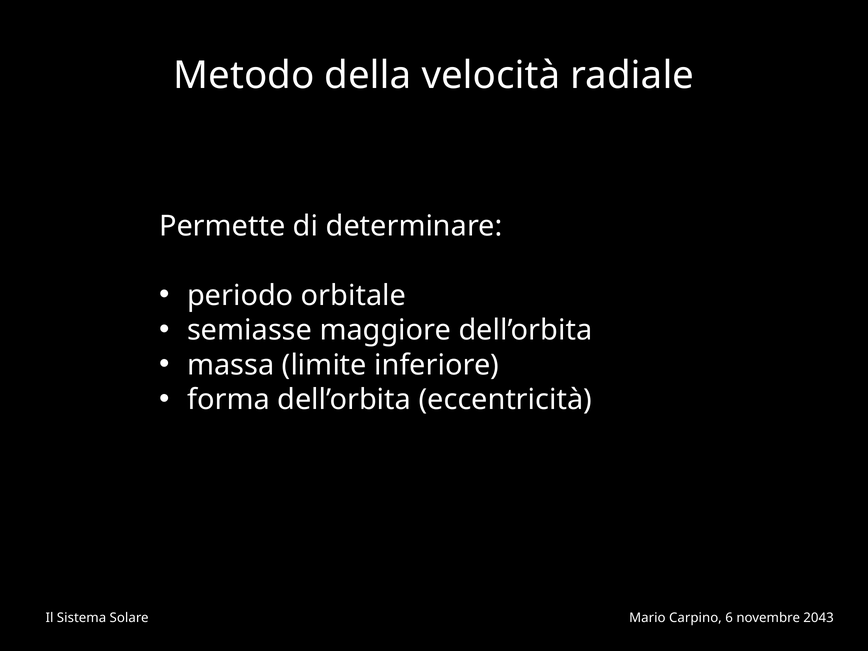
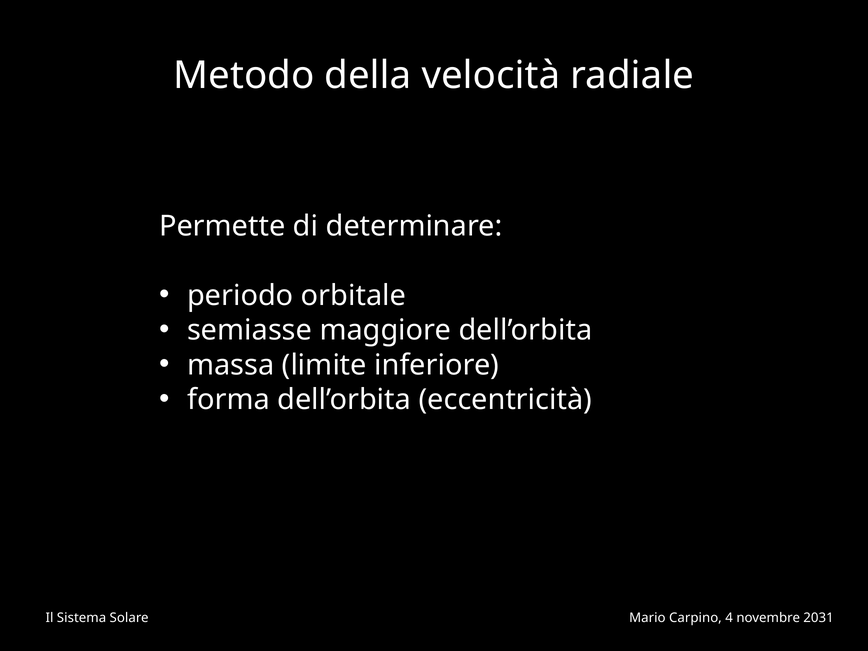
6: 6 -> 4
2043: 2043 -> 2031
